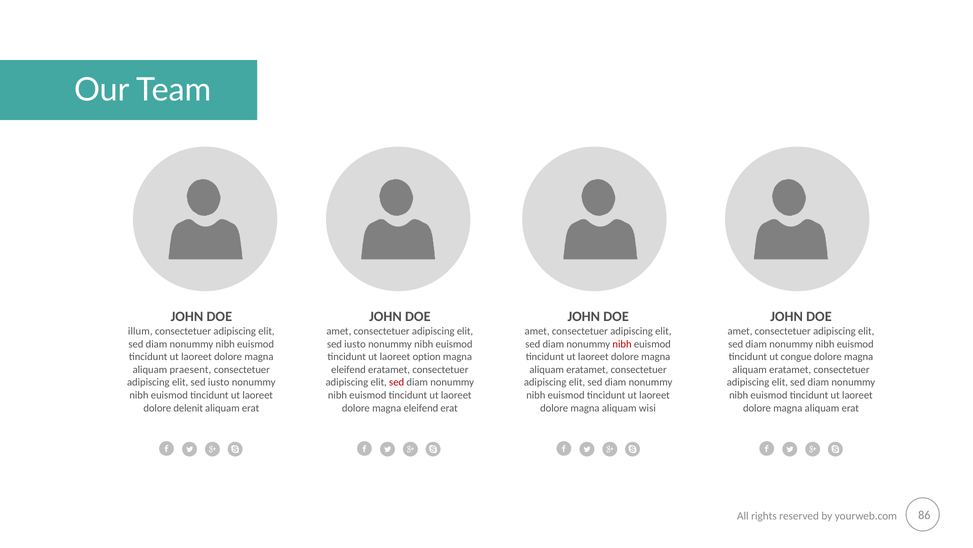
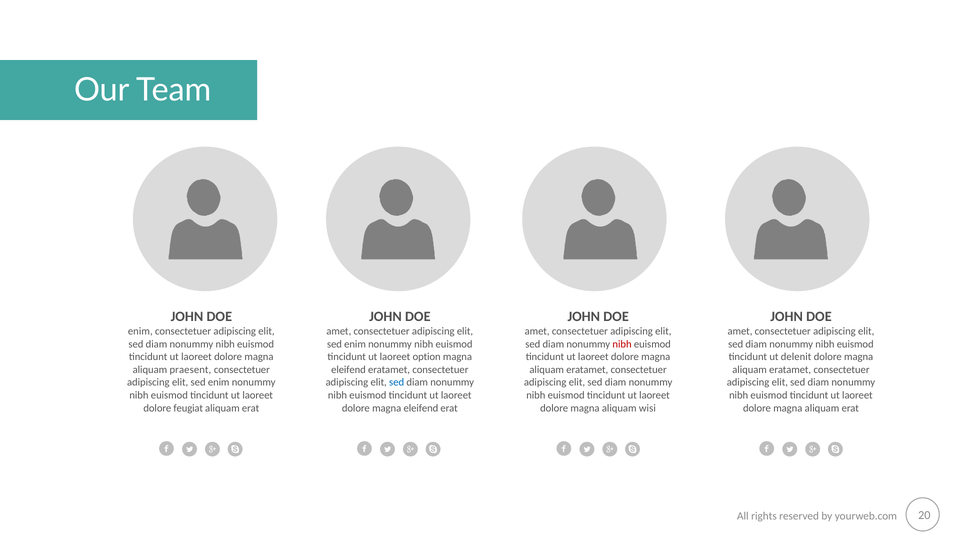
illum at (140, 331): illum -> enim
iusto at (355, 344): iusto -> enim
congue: congue -> delenit
iusto at (219, 382): iusto -> enim
sed at (397, 382) colour: red -> blue
delenit: delenit -> feugiat
86: 86 -> 20
